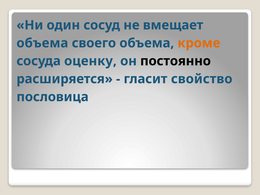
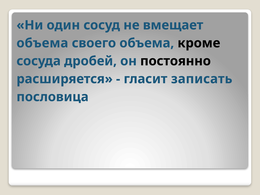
кроме colour: orange -> black
оценку: оценку -> дробей
свойство: свойство -> записать
